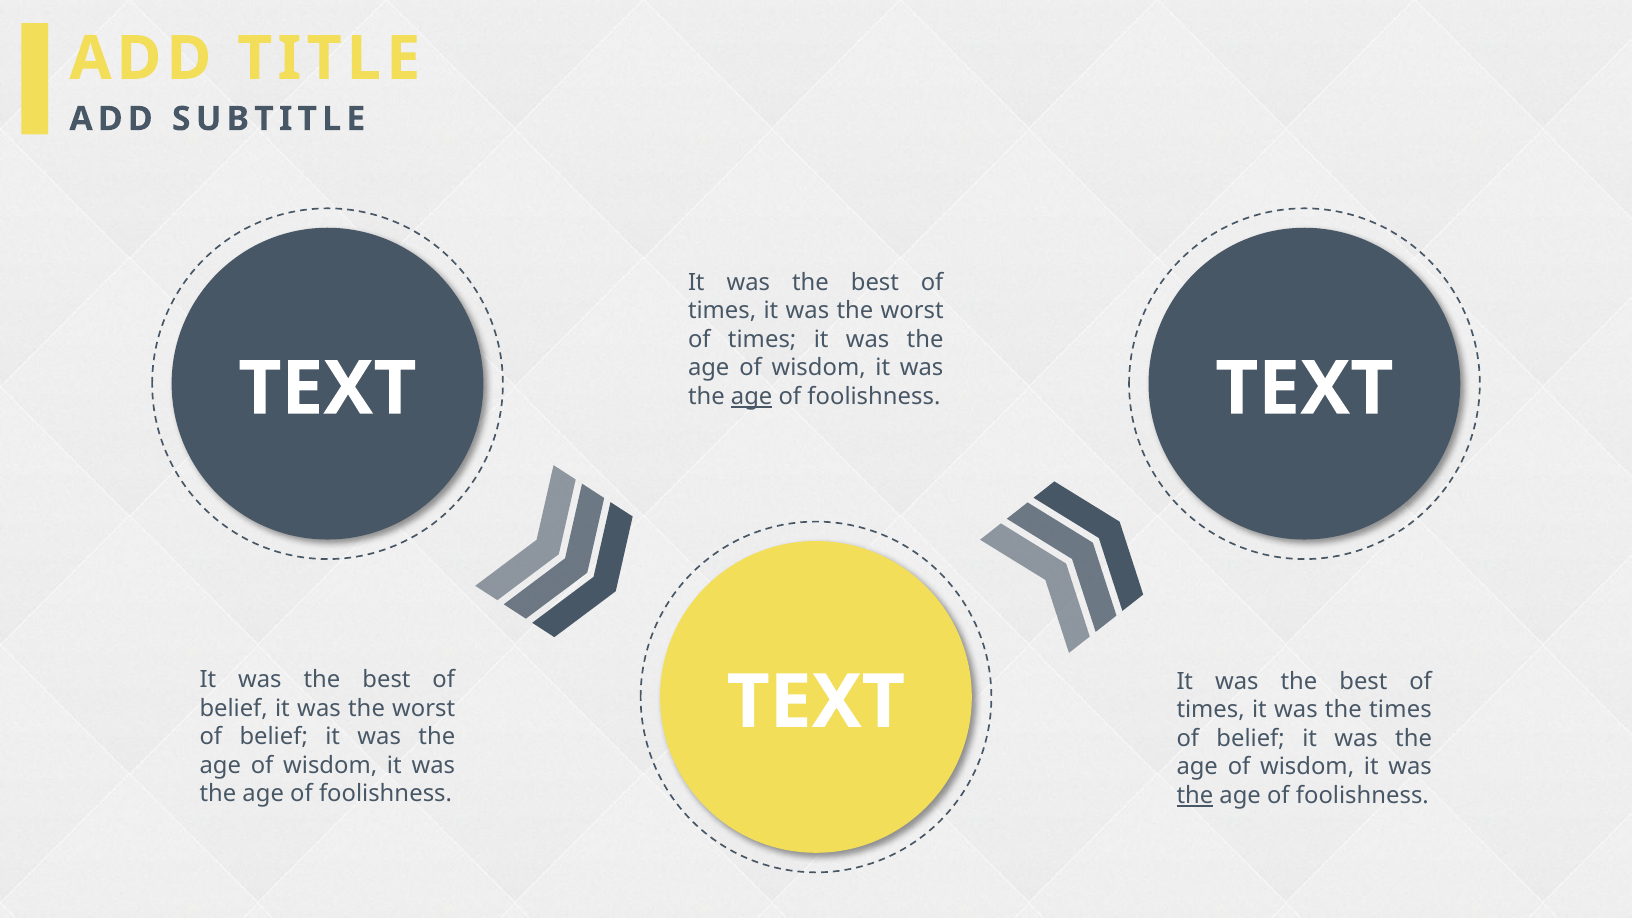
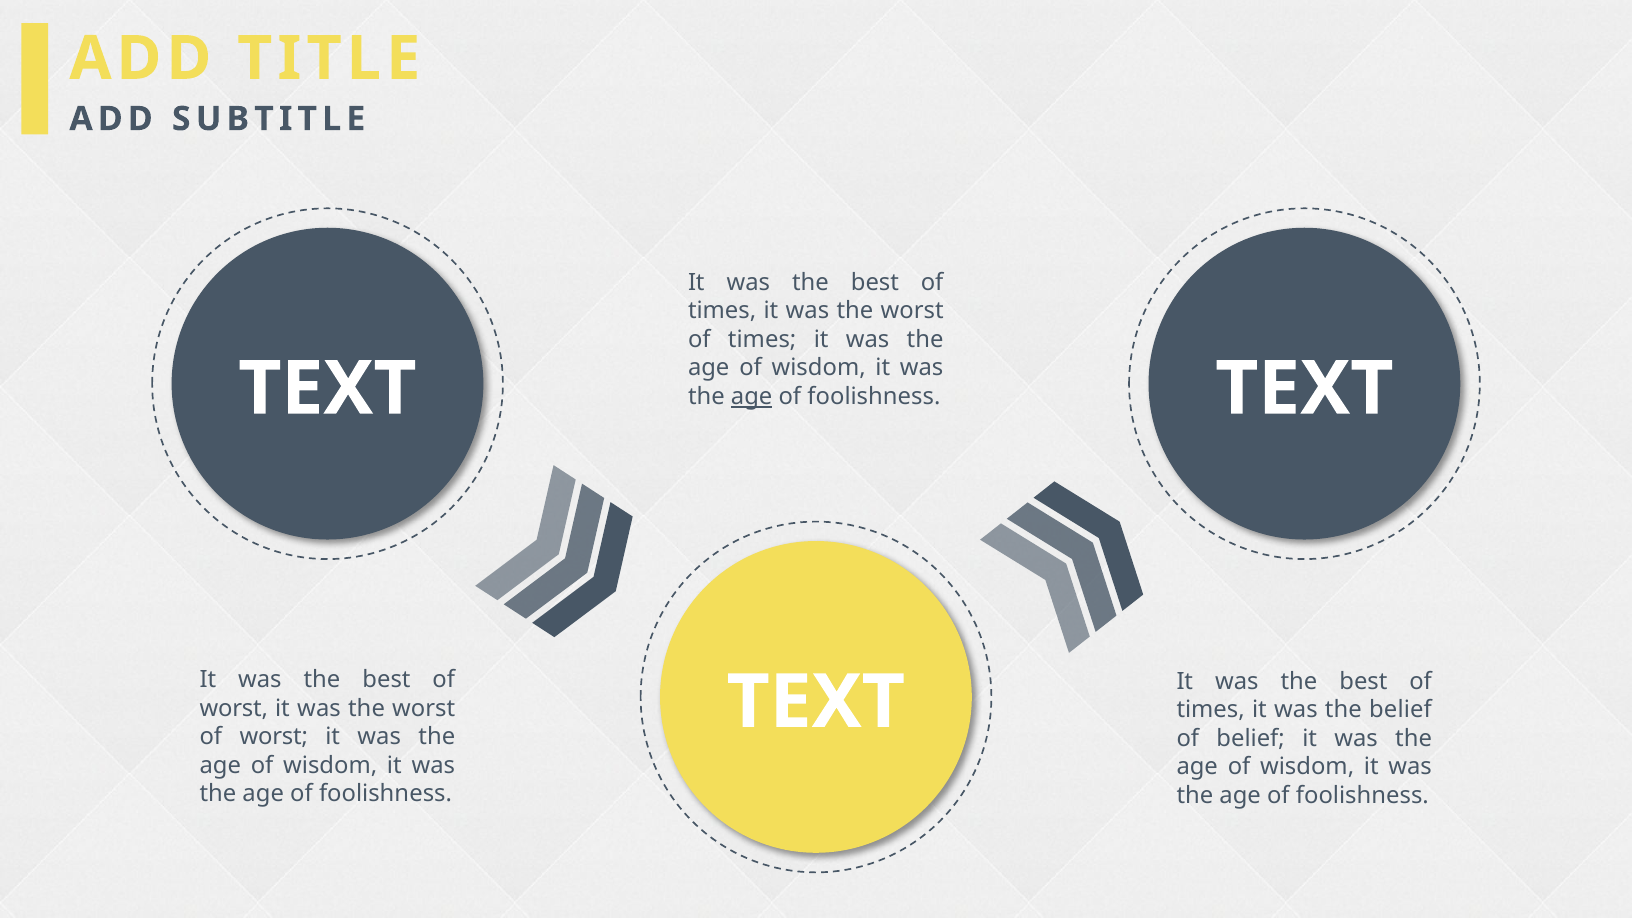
belief at (234, 708): belief -> worst
the times: times -> belief
belief at (274, 737): belief -> worst
the at (1195, 796) underline: present -> none
